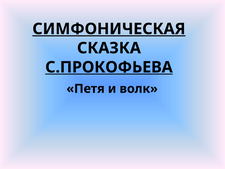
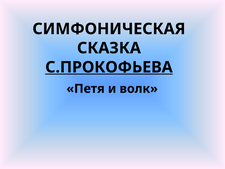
СИМФОНИЧЕСКАЯ underline: present -> none
